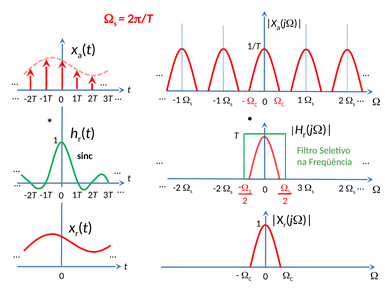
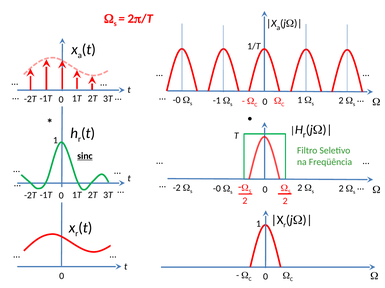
-1 at (177, 100): -1 -> -0
sinc underline: none -> present
-2 at (217, 189): -2 -> -0
0 3: 3 -> 2
